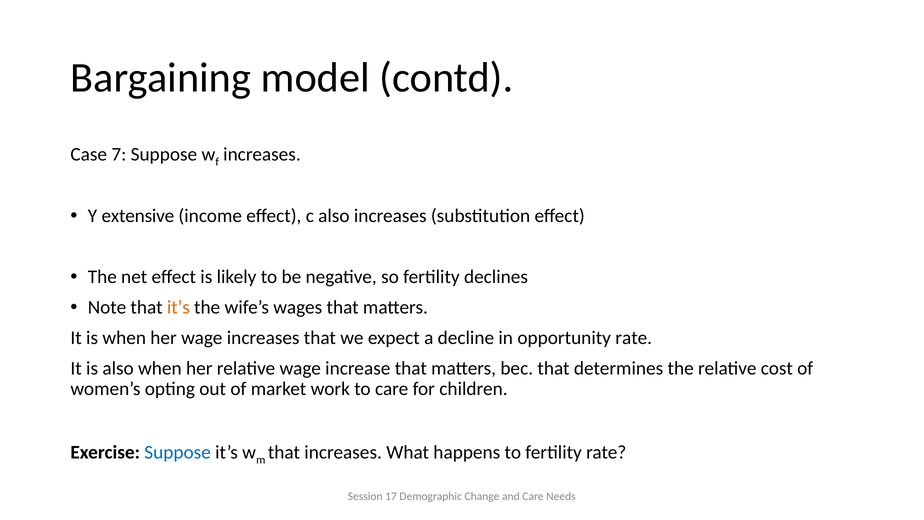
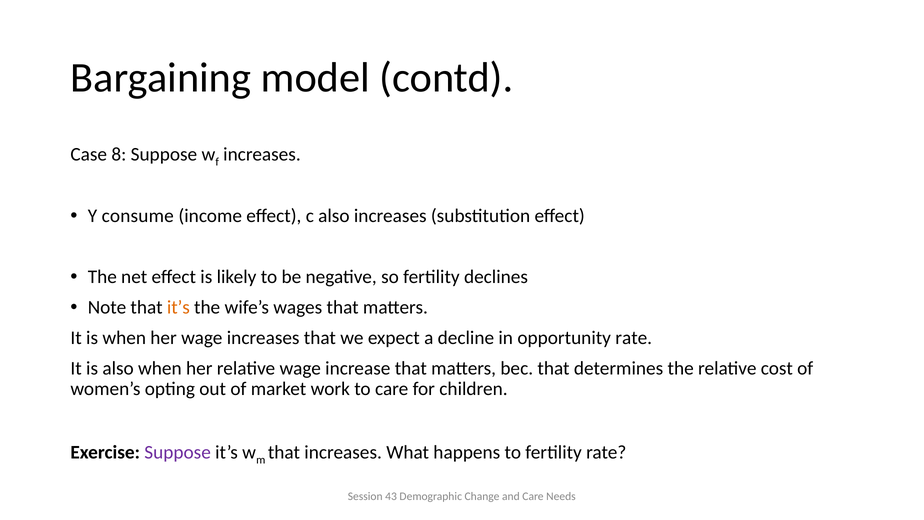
7: 7 -> 8
extensive: extensive -> consume
Suppose at (178, 452) colour: blue -> purple
17: 17 -> 43
